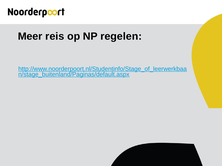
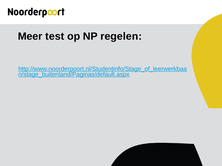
reis: reis -> test
